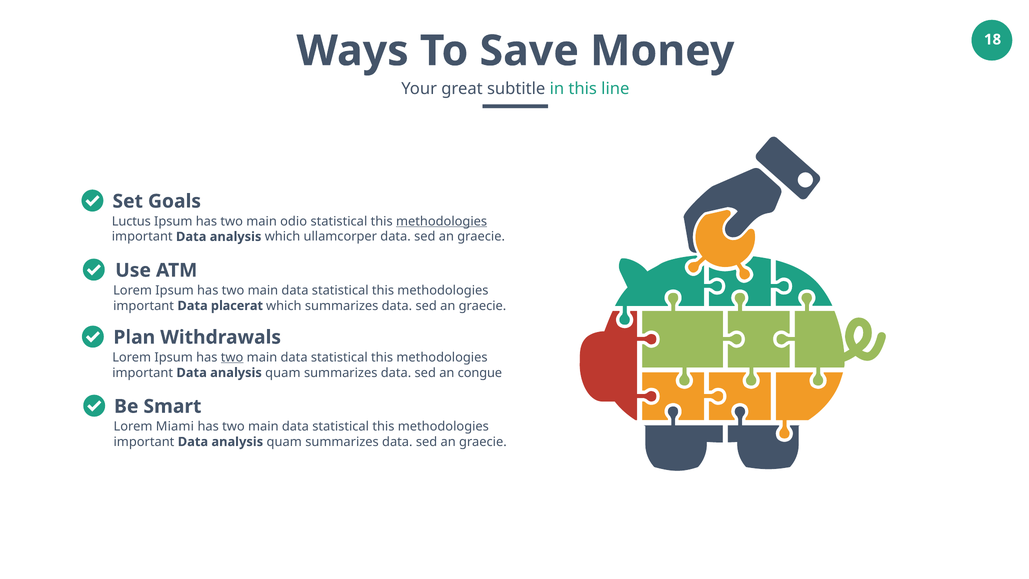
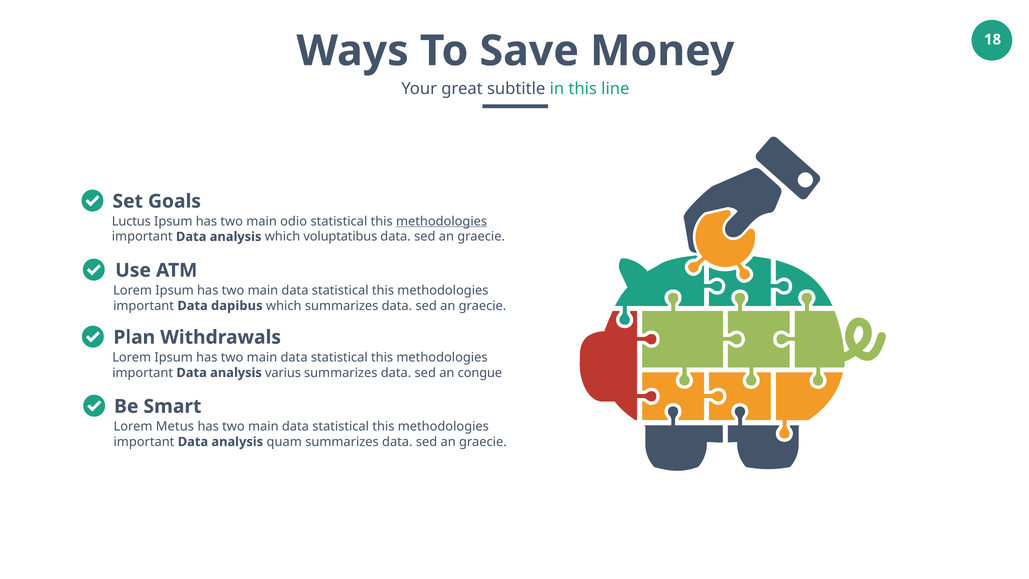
ullamcorper: ullamcorper -> voluptatibus
placerat: placerat -> dapibus
two at (232, 357) underline: present -> none
quam at (283, 373): quam -> varius
Miami: Miami -> Metus
